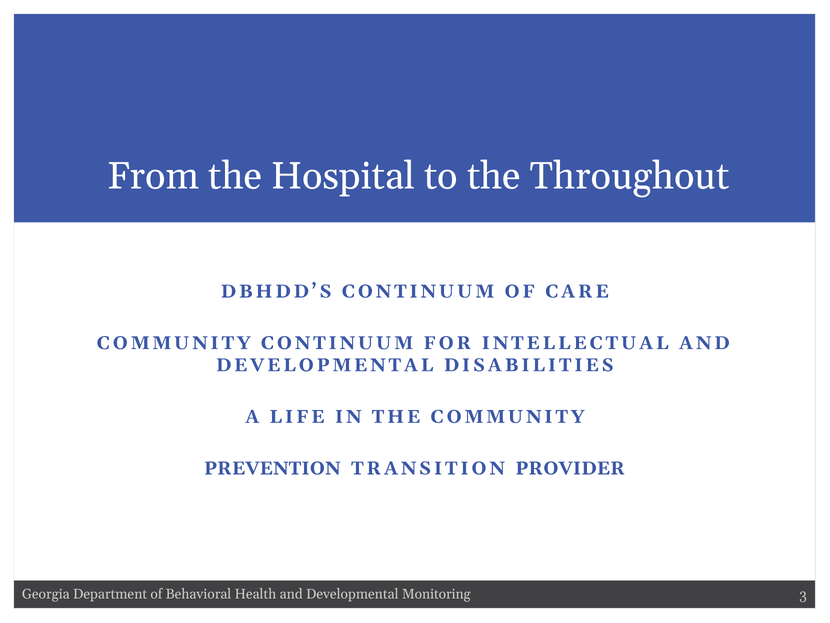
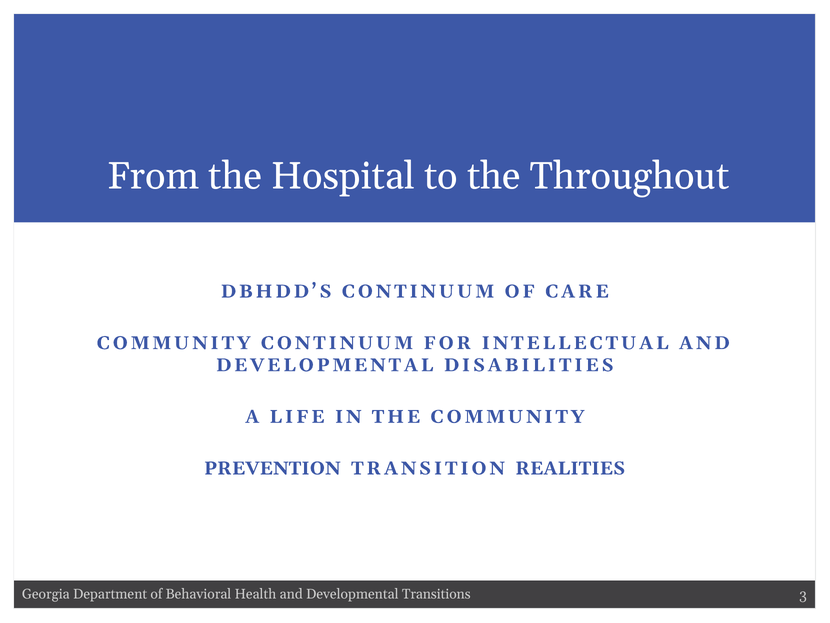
PROVIDER: PROVIDER -> REALITIES
Monitoring: Monitoring -> Transitions
